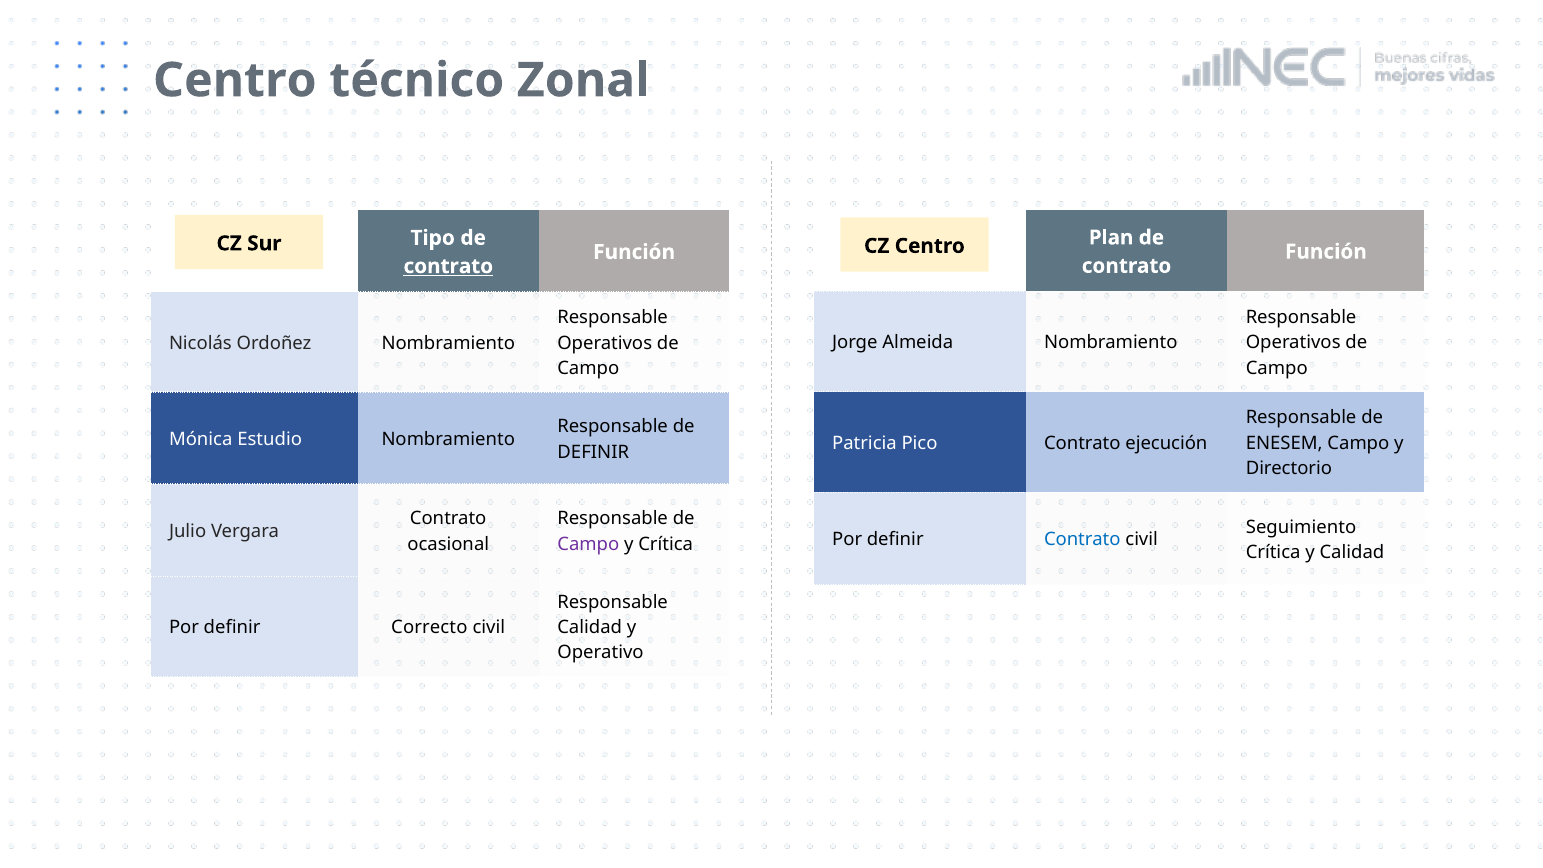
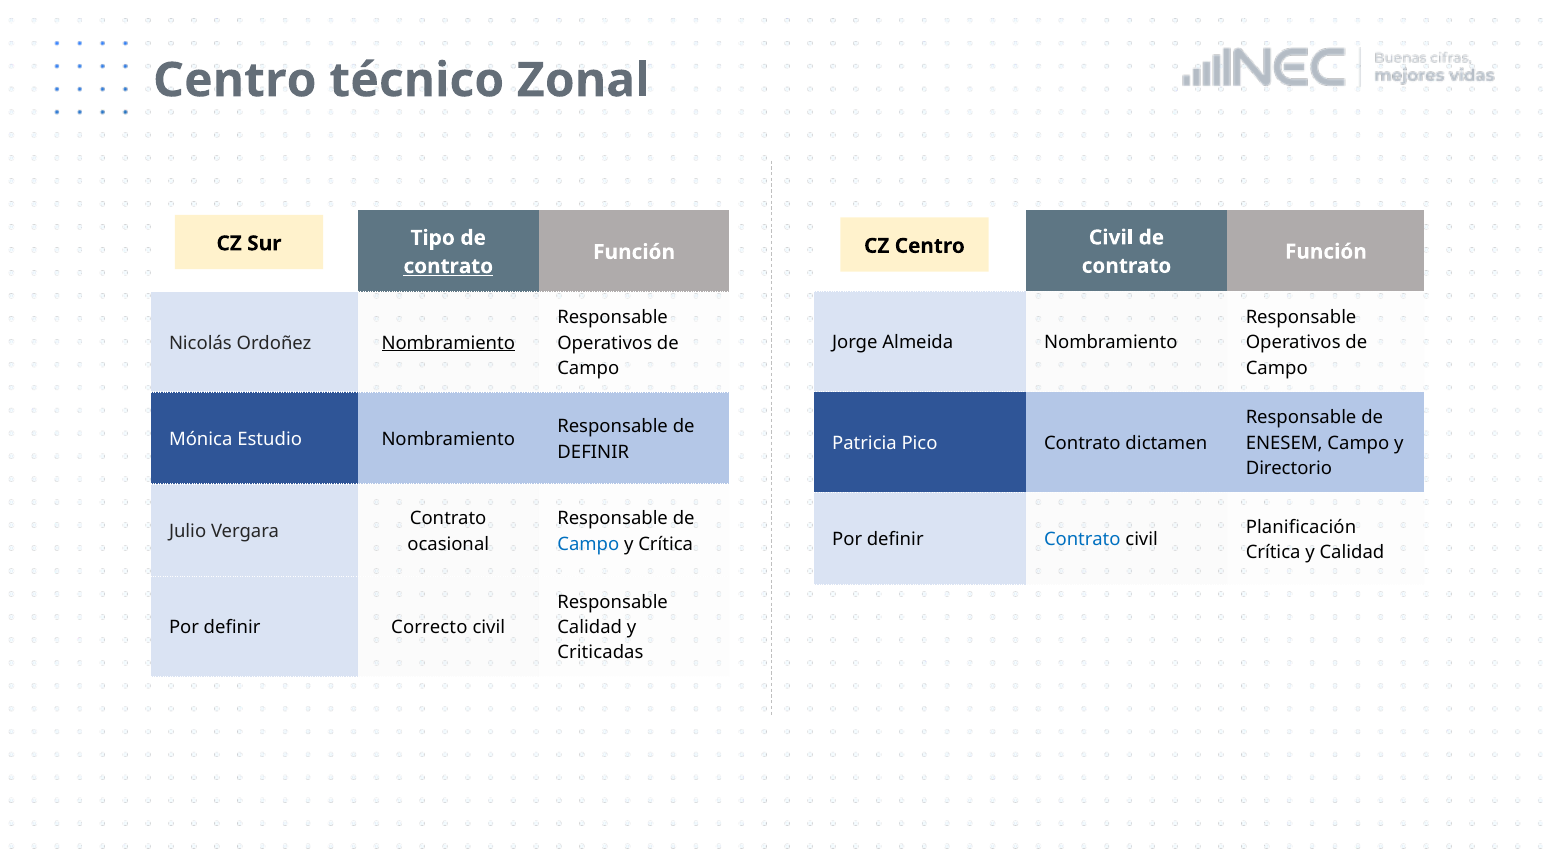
Plan at (1111, 238): Plan -> Civil
Nombramiento at (448, 343) underline: none -> present
ejecución: ejecución -> dictamen
Seguimiento: Seguimiento -> Planificación
Campo at (588, 544) colour: purple -> blue
Operativo: Operativo -> Criticadas
